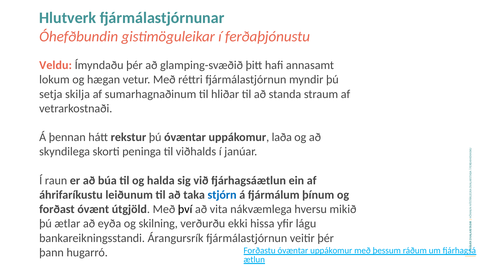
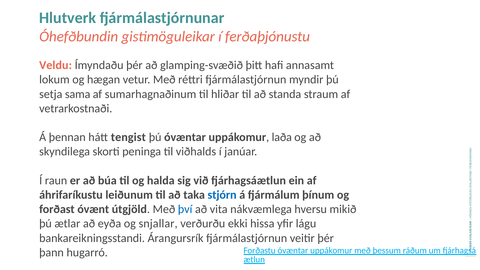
skilja: skilja -> sama
rekstur: rekstur -> tengist
því colour: black -> blue
skilning: skilning -> snjallar
